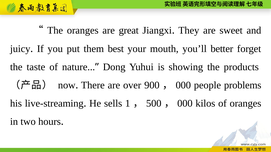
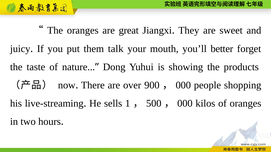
best: best -> talk
problems: problems -> shopping
